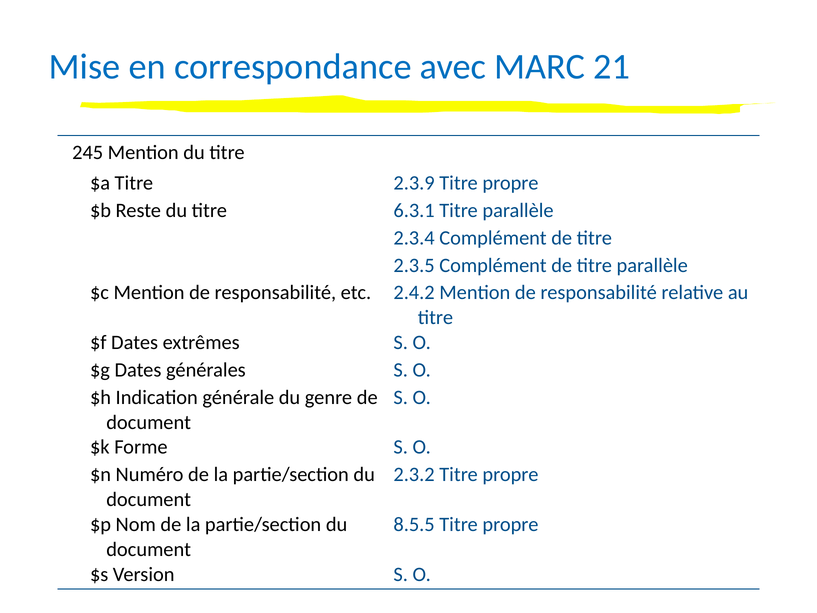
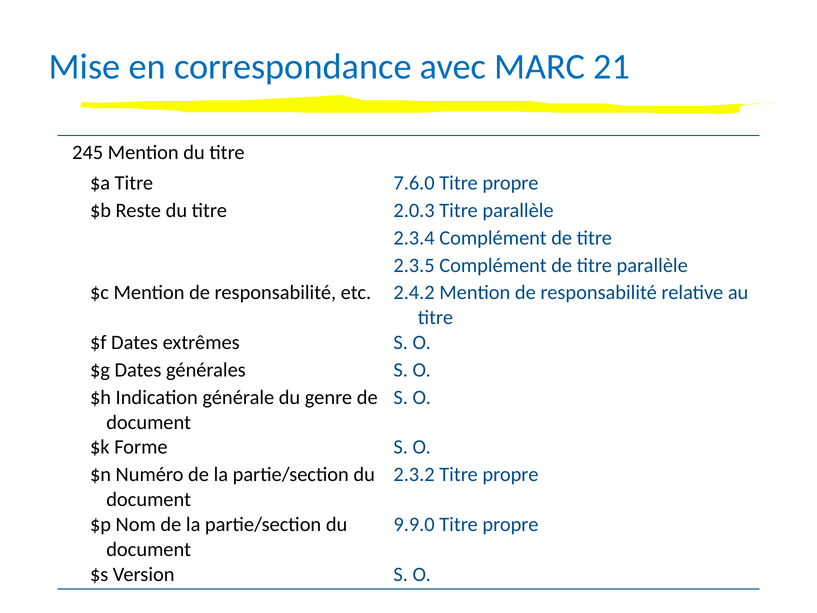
2.3.9: 2.3.9 -> 7.6.0
6.3.1: 6.3.1 -> 2.0.3
8.5.5: 8.5.5 -> 9.9.0
